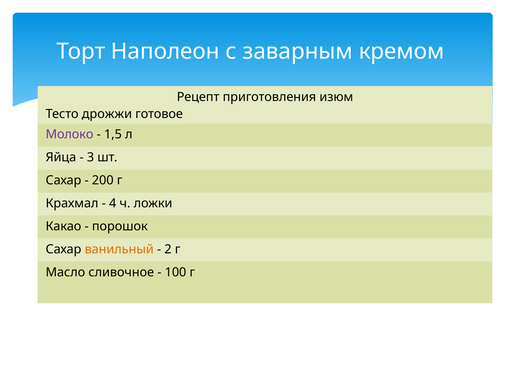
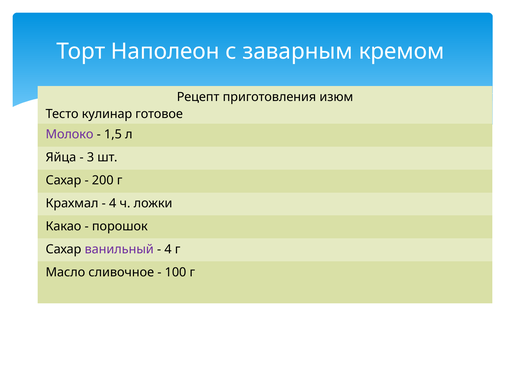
дрожжи: дрожжи -> кулинар
ванильный colour: orange -> purple
2 at (168, 249): 2 -> 4
